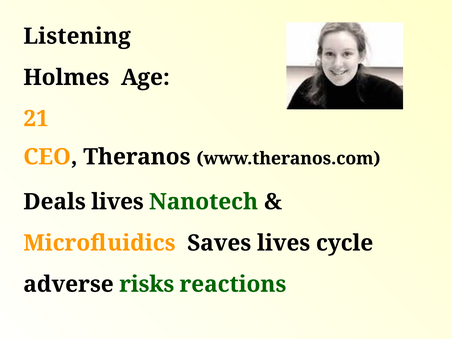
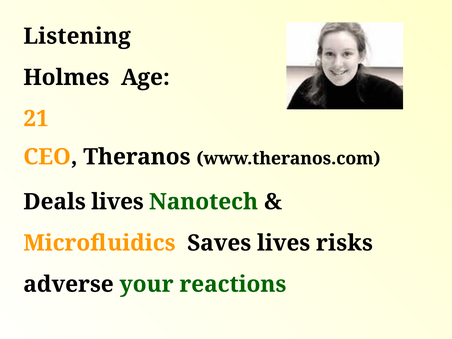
cycle: cycle -> risks
risks: risks -> your
